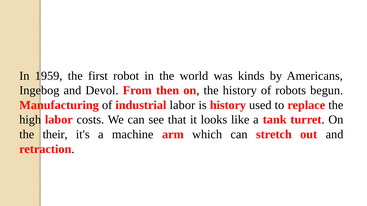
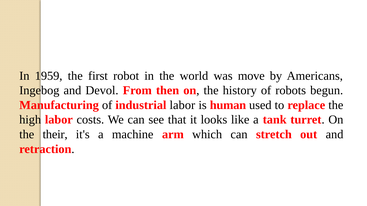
kinds: kinds -> move
is history: history -> human
